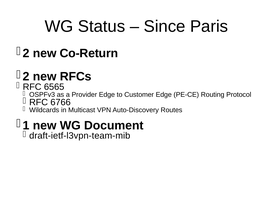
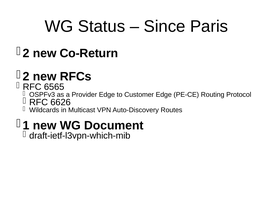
6766: 6766 -> 6626
draft-ietf-l3vpn-team-mib: draft-ietf-l3vpn-team-mib -> draft-ietf-l3vpn-which-mib
